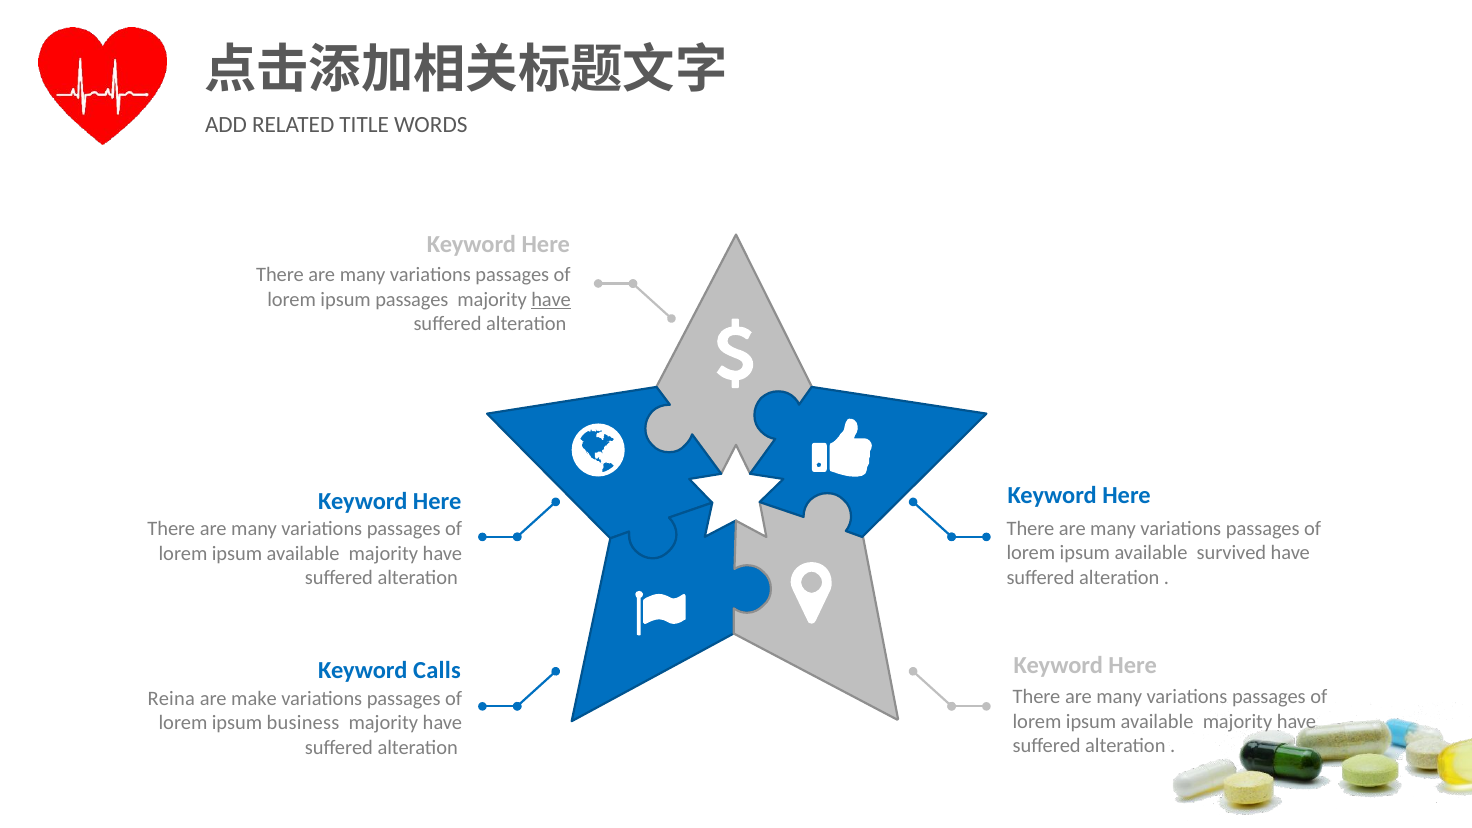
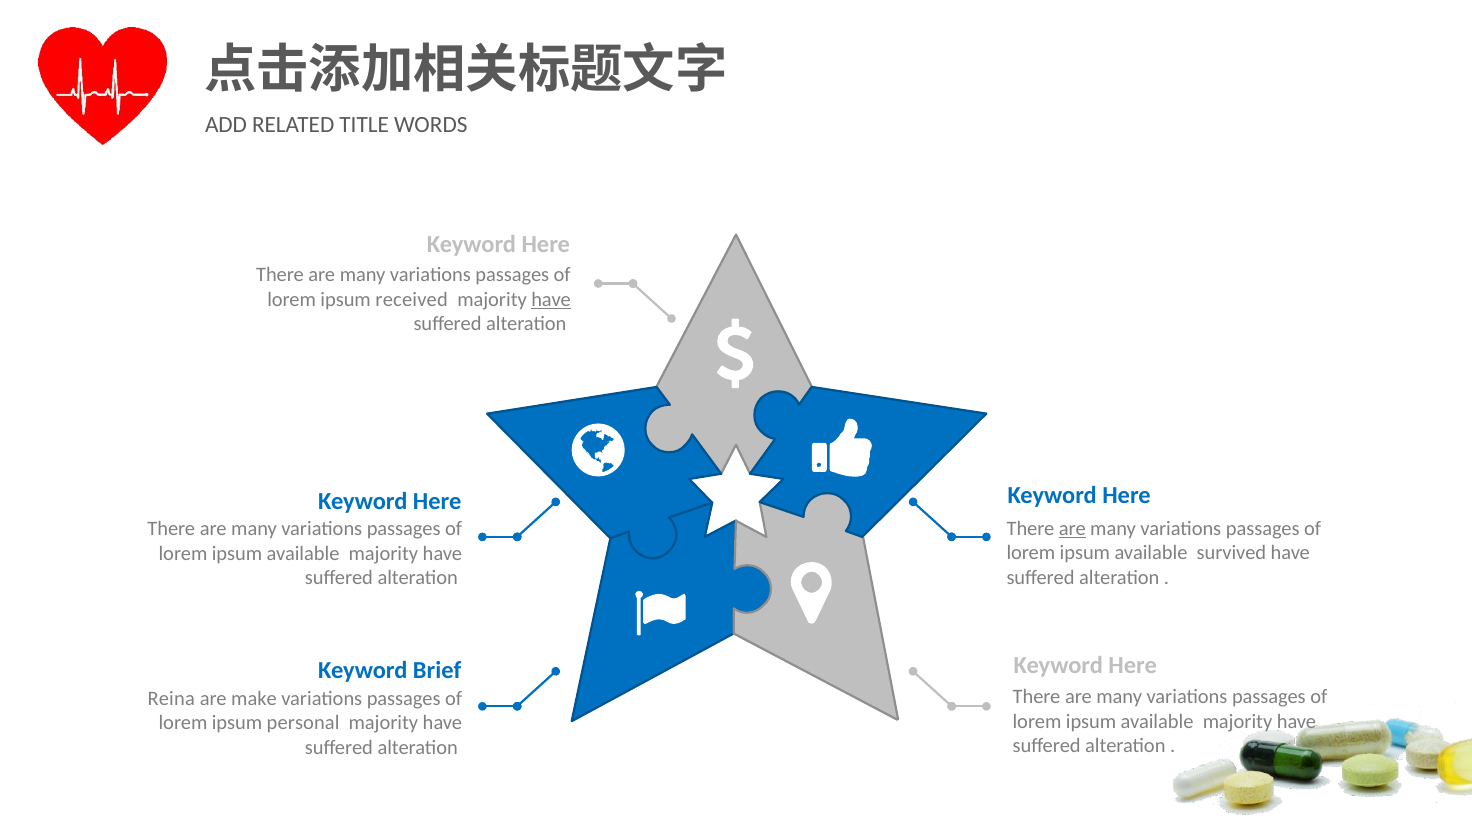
ipsum passages: passages -> received
are at (1072, 528) underline: none -> present
Calls: Calls -> Brief
business: business -> personal
